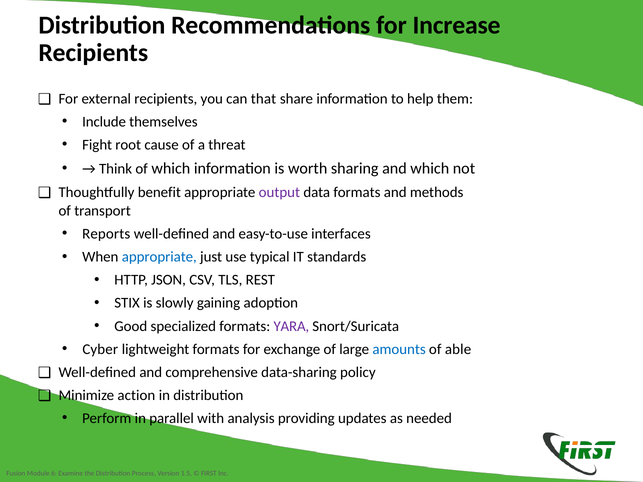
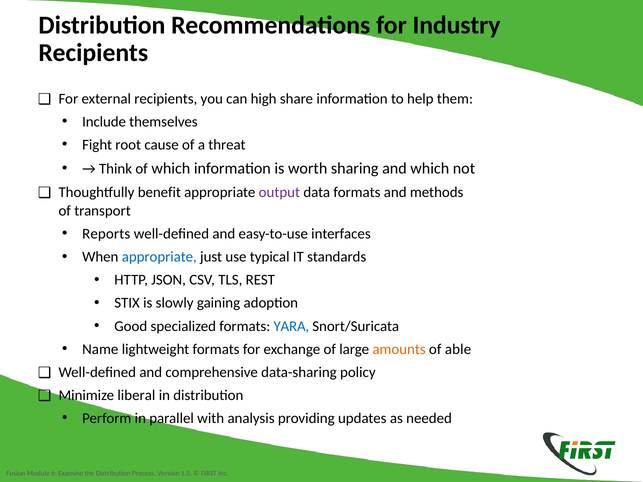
Increase: Increase -> Industry
that: that -> high
YARA colour: purple -> blue
Cyber: Cyber -> Name
amounts colour: blue -> orange
action: action -> liberal
